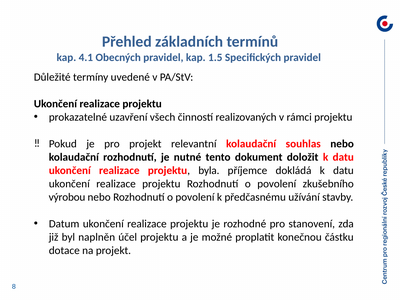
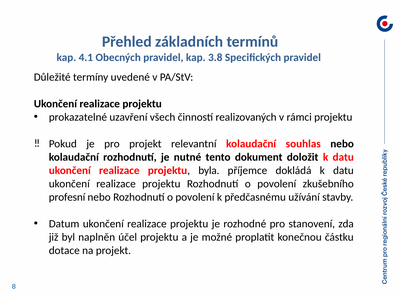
1.5: 1.5 -> 3.8
výrobou: výrobou -> profesní
